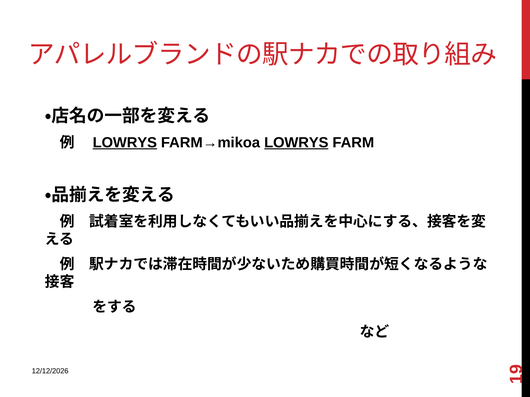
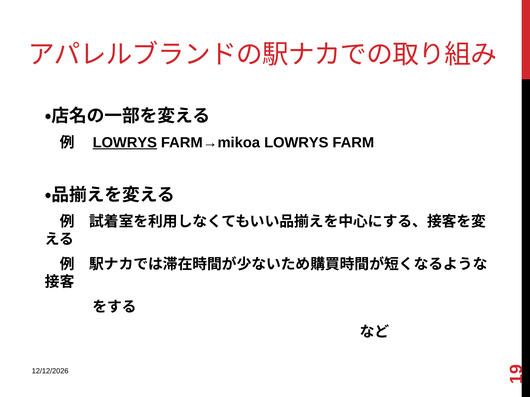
LOWRYS at (296, 143) underline: present -> none
